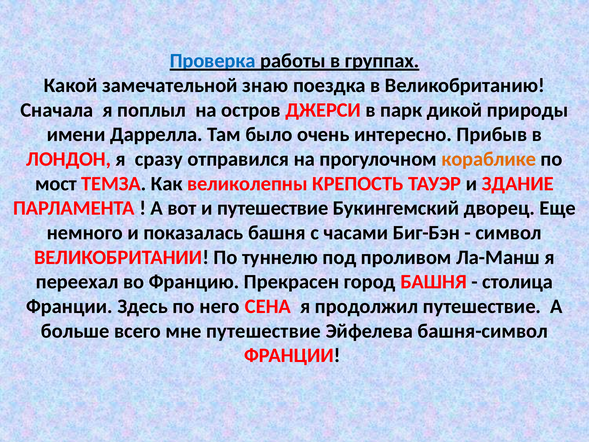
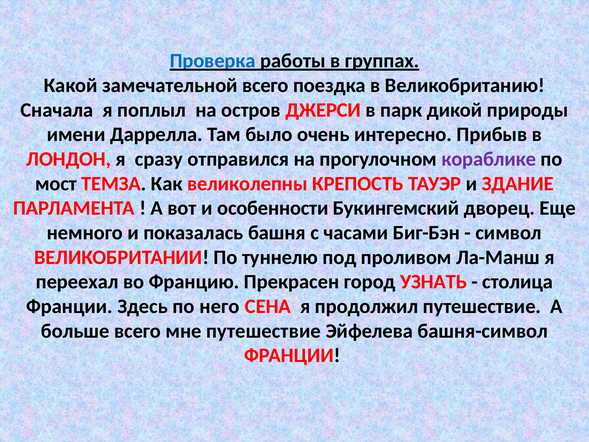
замечательной знаю: знаю -> всего
кораблике colour: orange -> purple
и путешествие: путешествие -> особенности
город БАШНЯ: БАШНЯ -> УЗНАТЬ
